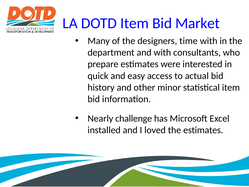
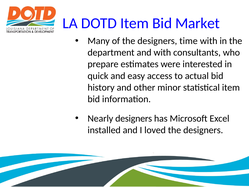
Nearly challenge: challenge -> designers
loved the estimates: estimates -> designers
